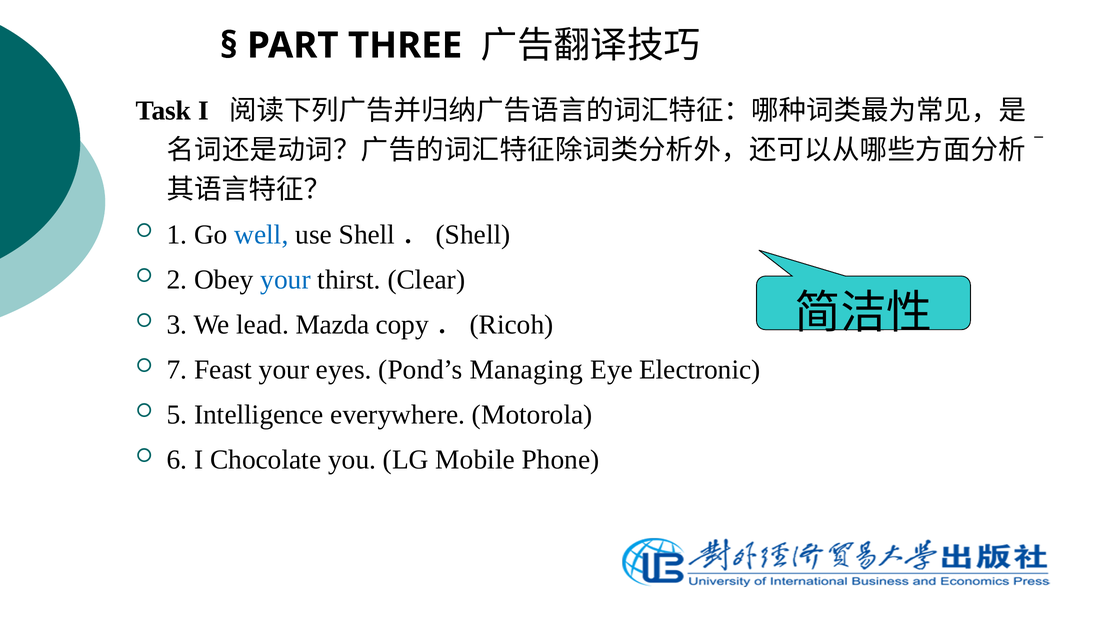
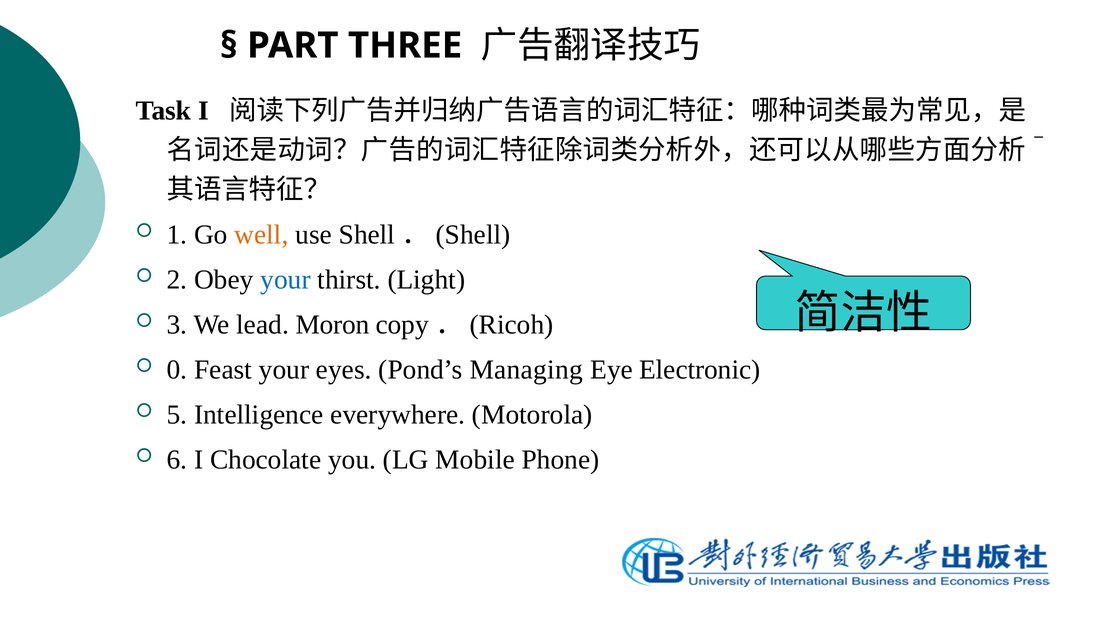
well colour: blue -> orange
Clear: Clear -> Light
Mazda: Mazda -> Moron
7: 7 -> 0
